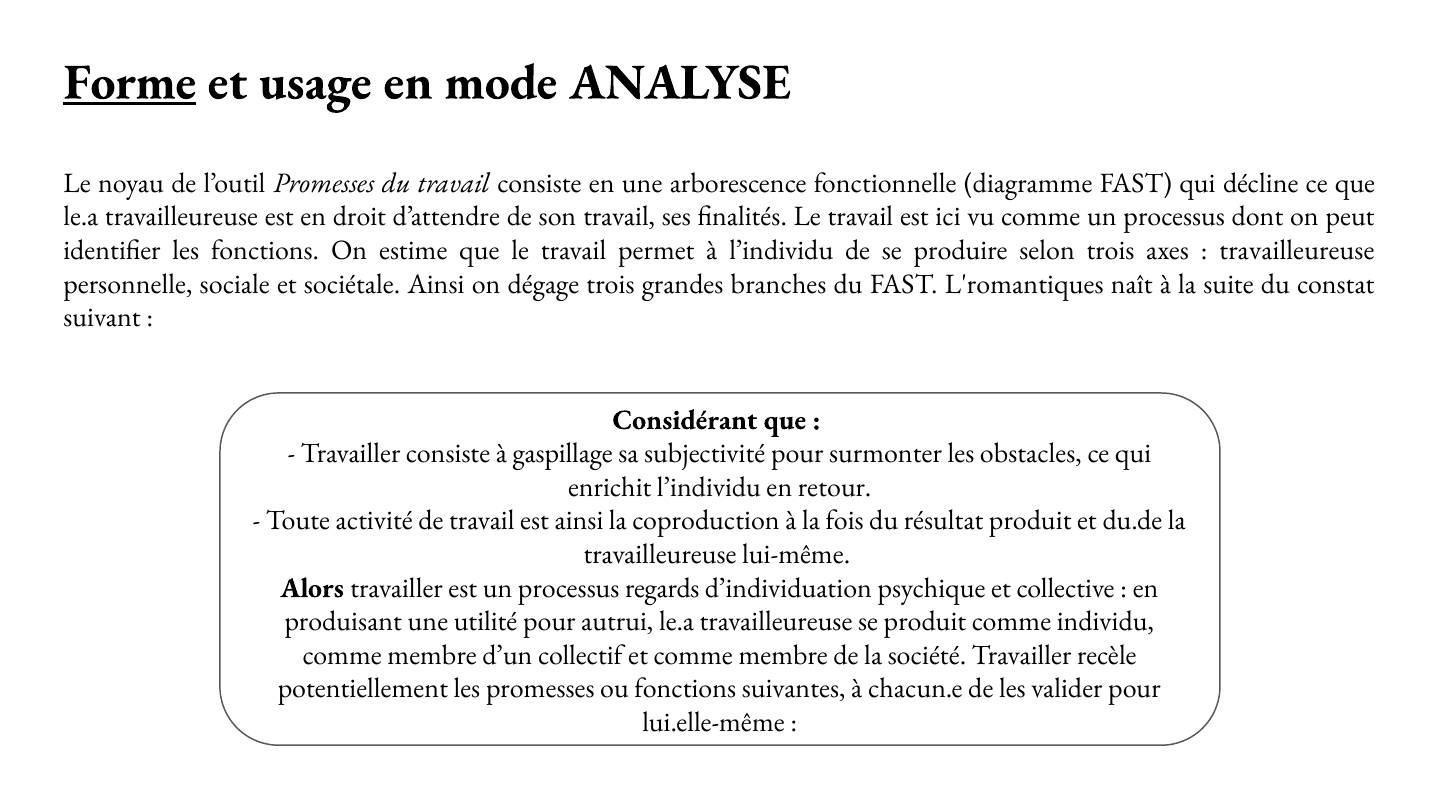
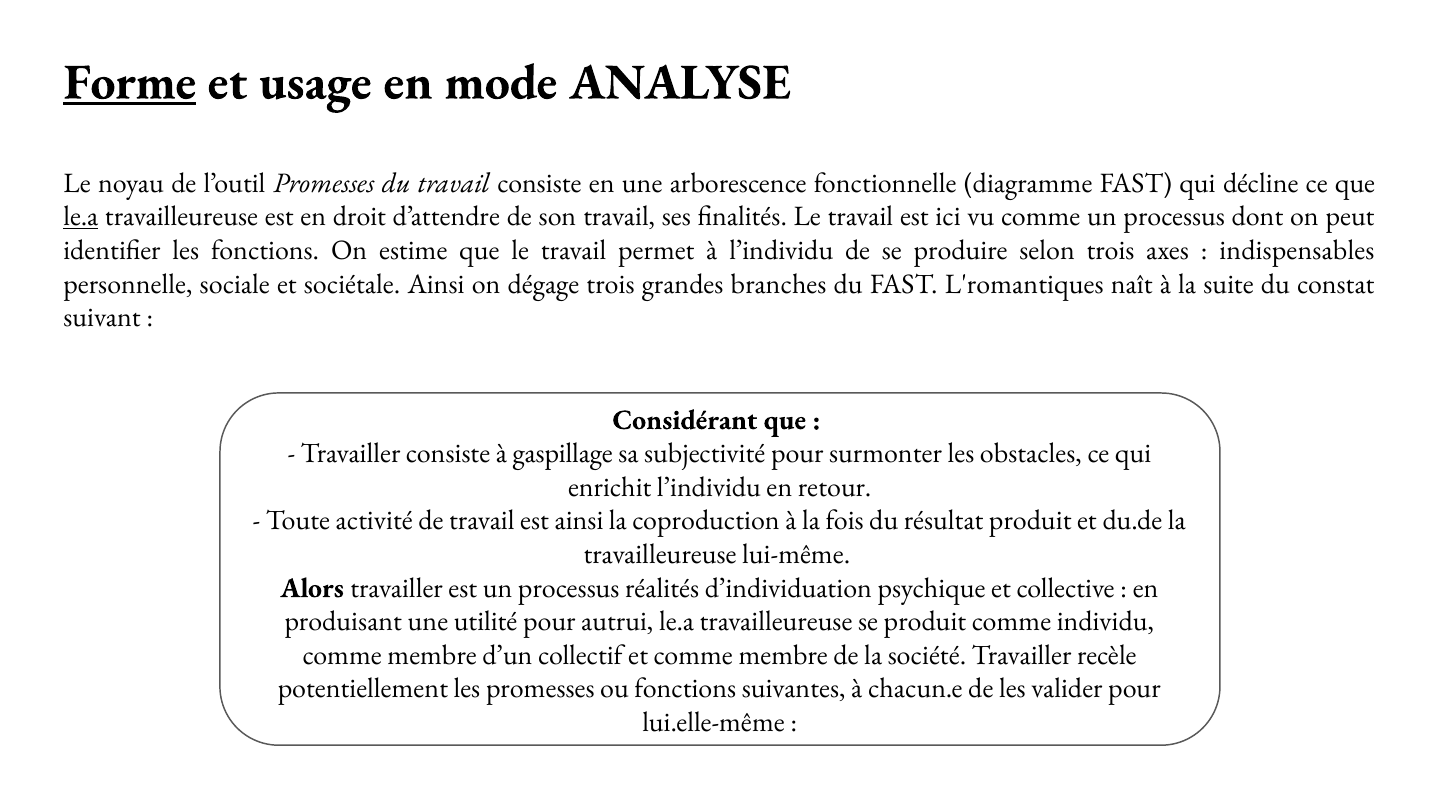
le.a at (81, 217) underline: none -> present
travailleureuse at (1297, 250): travailleureuse -> indispensables
regards: regards -> réalités
